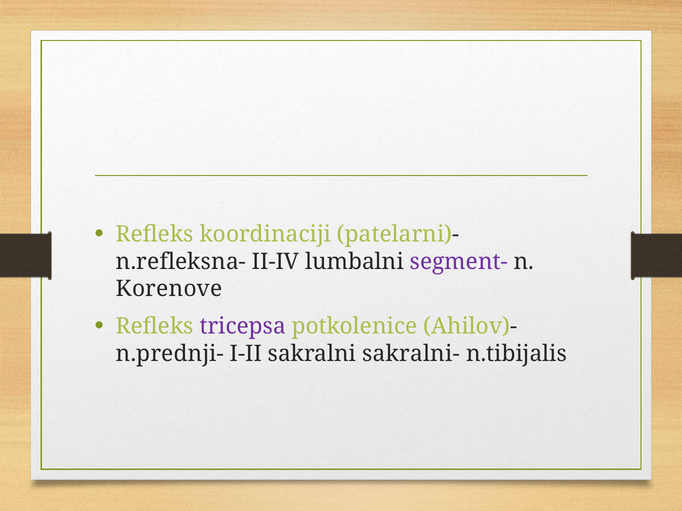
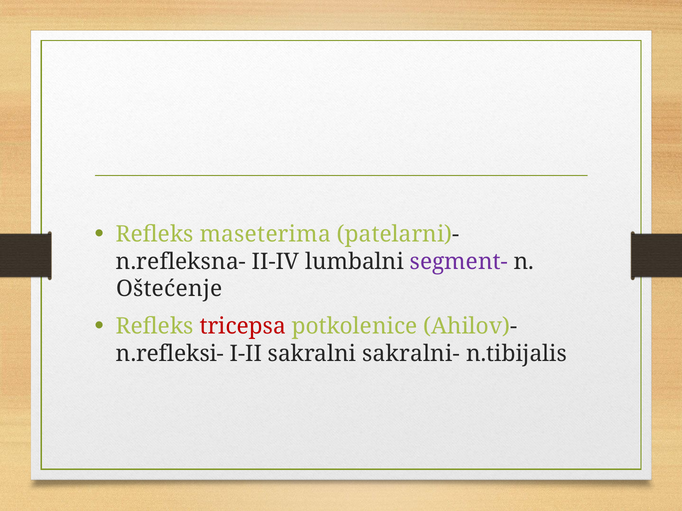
koordinaciji: koordinaciji -> maseterima
Korenove: Korenove -> Oštećenje
tricepsa colour: purple -> red
n.prednji-: n.prednji- -> n.refleksi-
